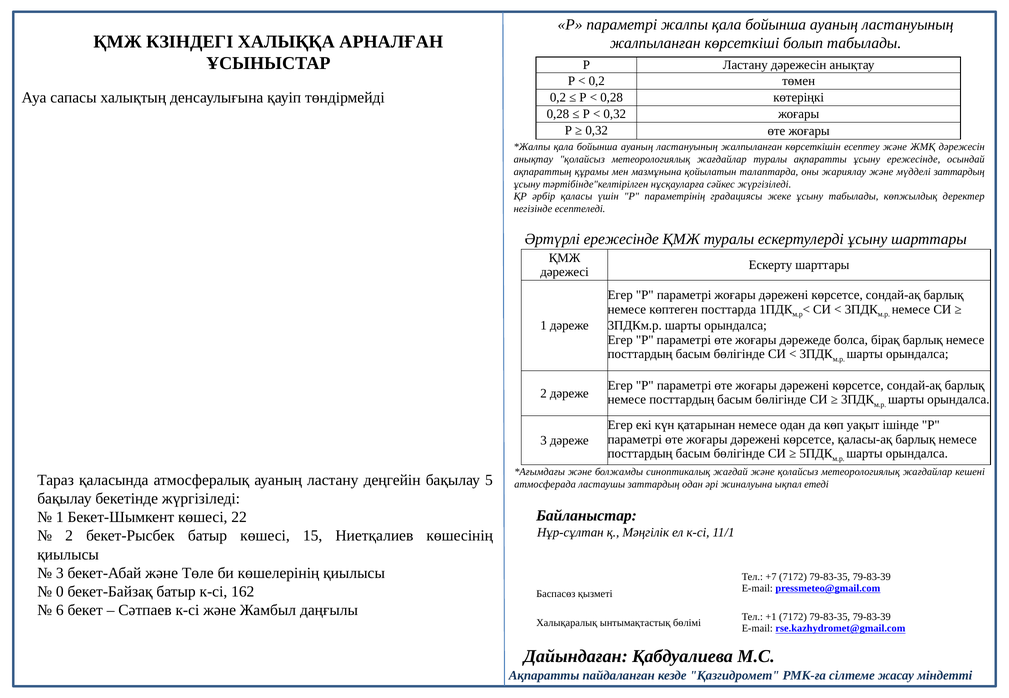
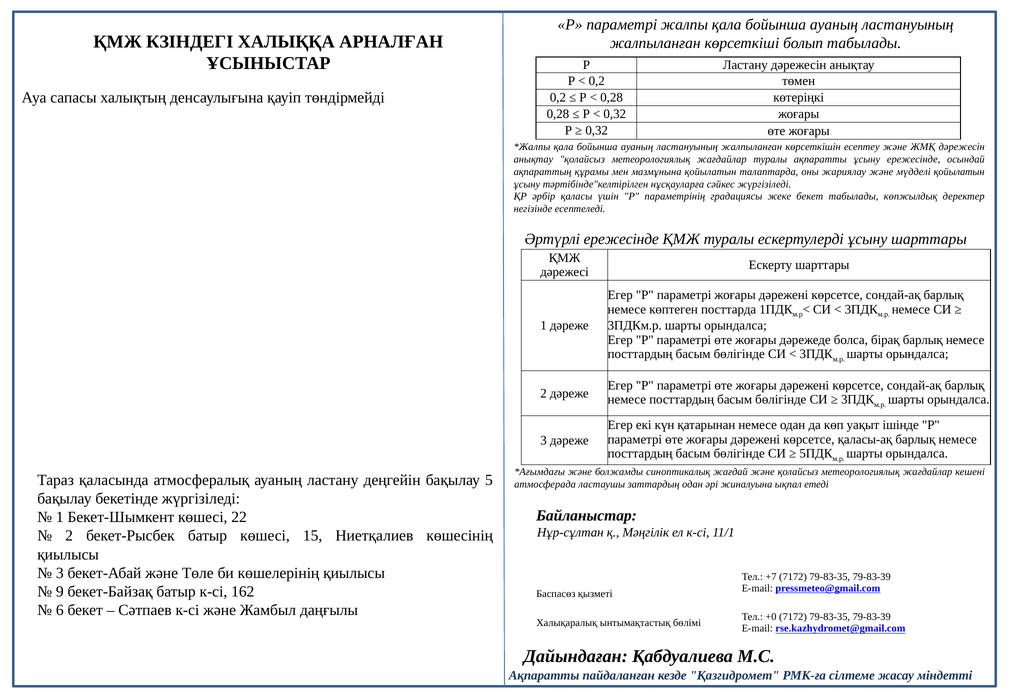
мүдделі заттардың: заттардың -> қойылатын
жеке ұсыну: ұсыну -> бекет
0: 0 -> 9
+1: +1 -> +0
